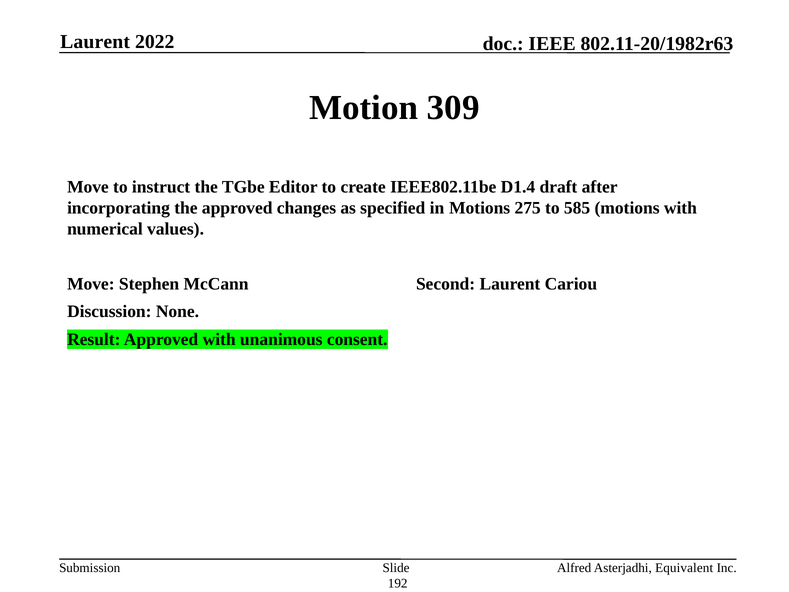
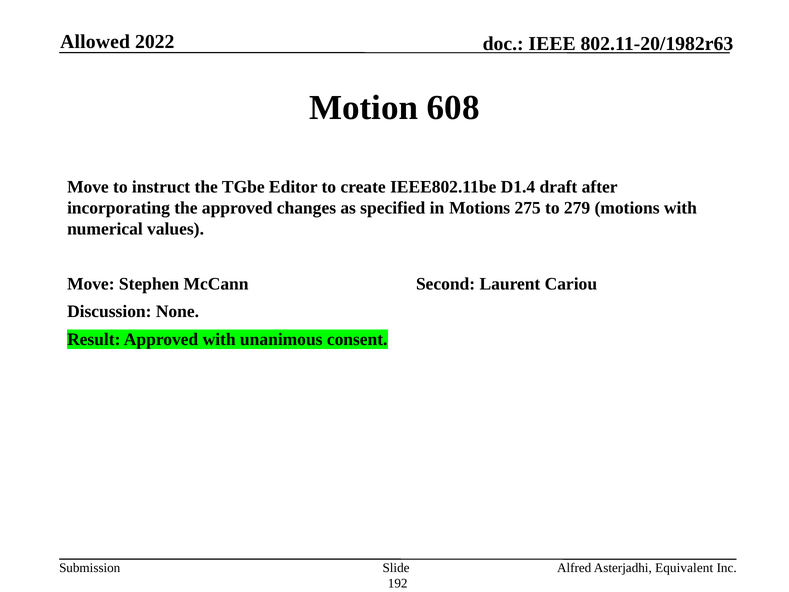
Laurent at (95, 42): Laurent -> Allowed
309: 309 -> 608
585: 585 -> 279
